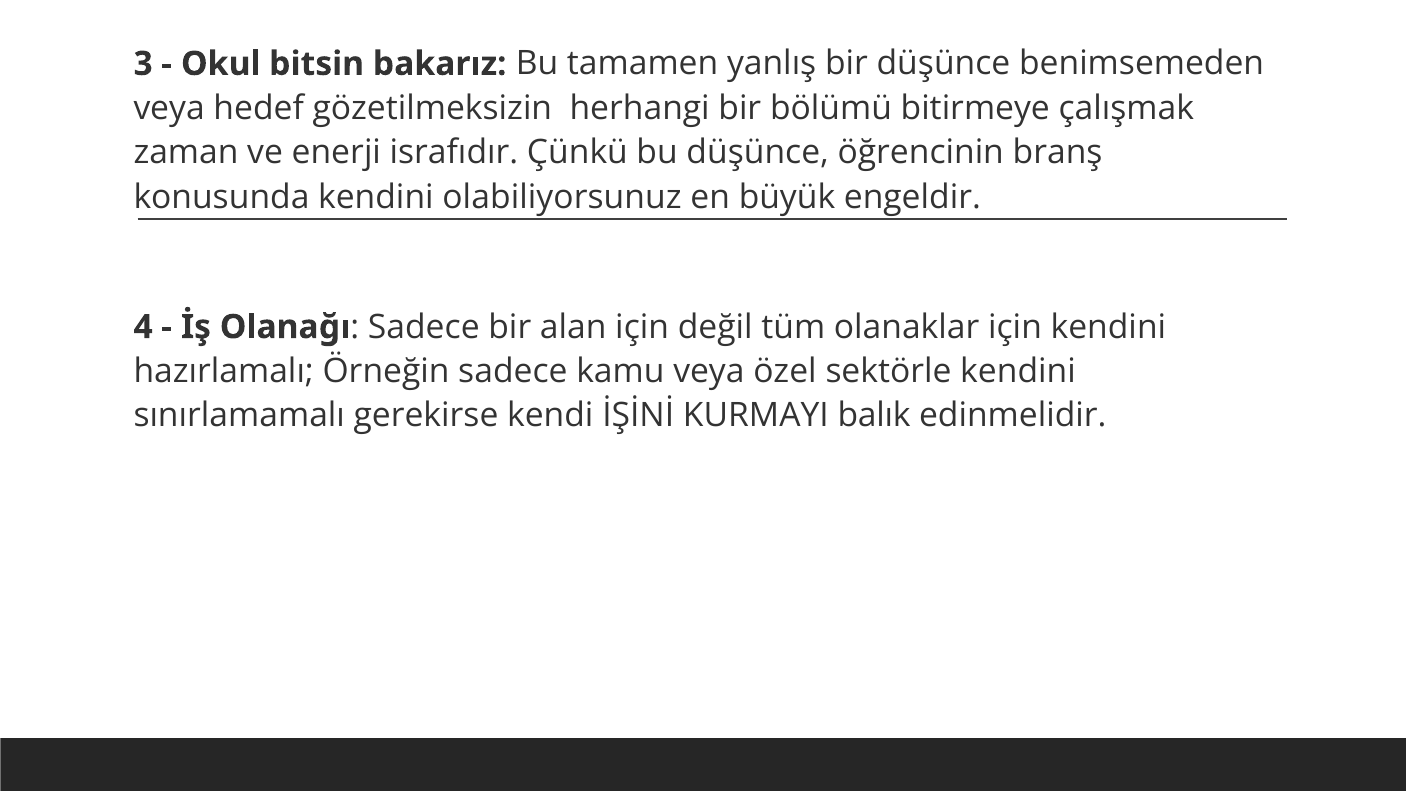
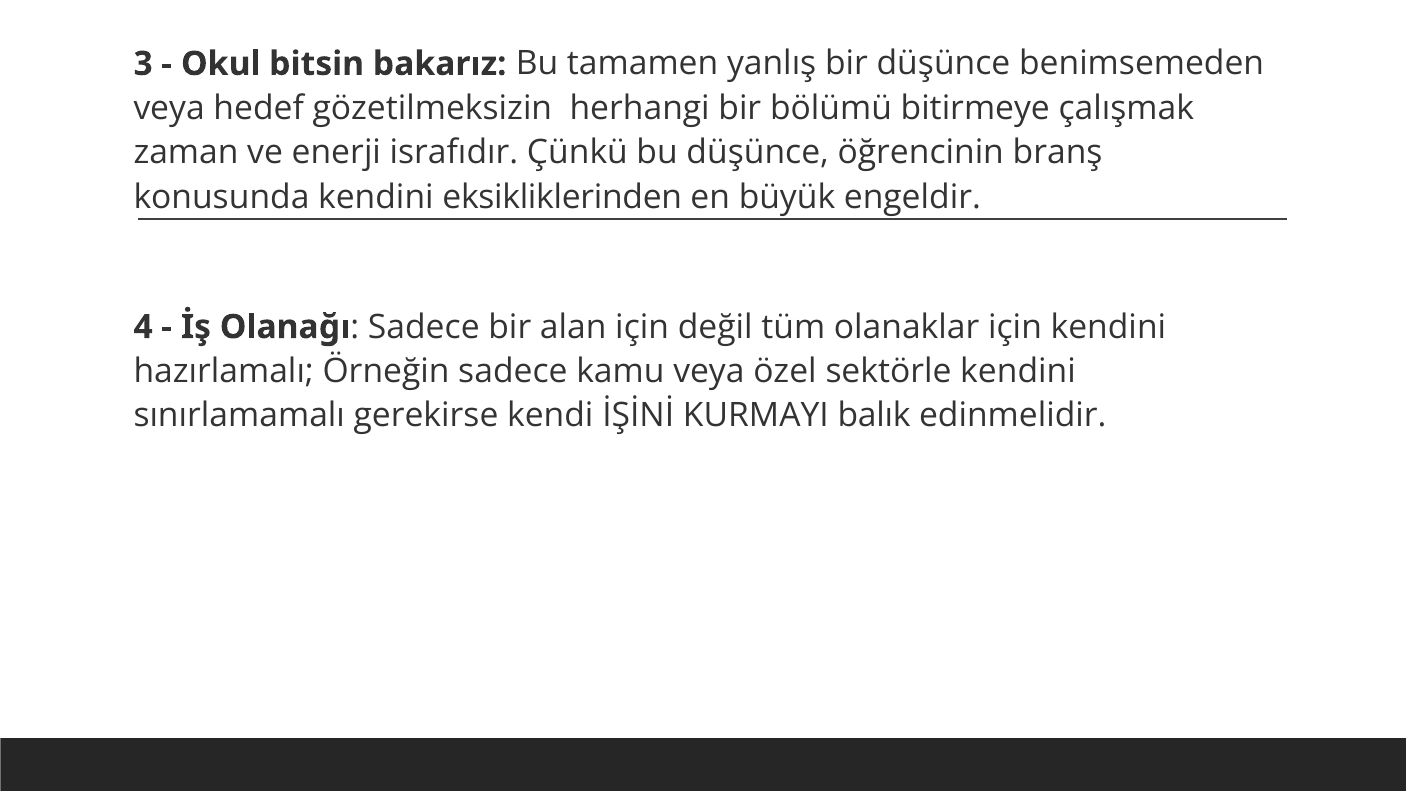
olabiliyorsunuz: olabiliyorsunuz -> eksikliklerinden
